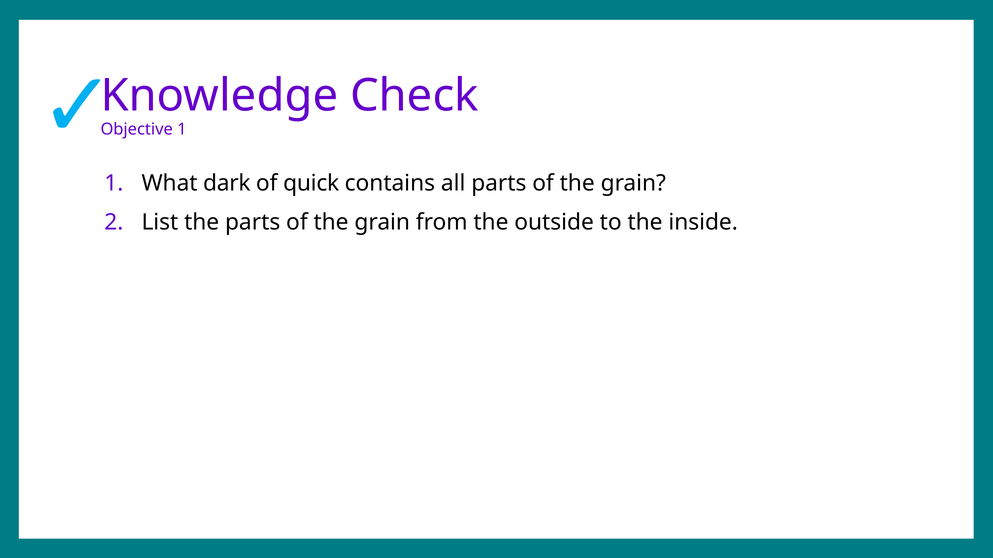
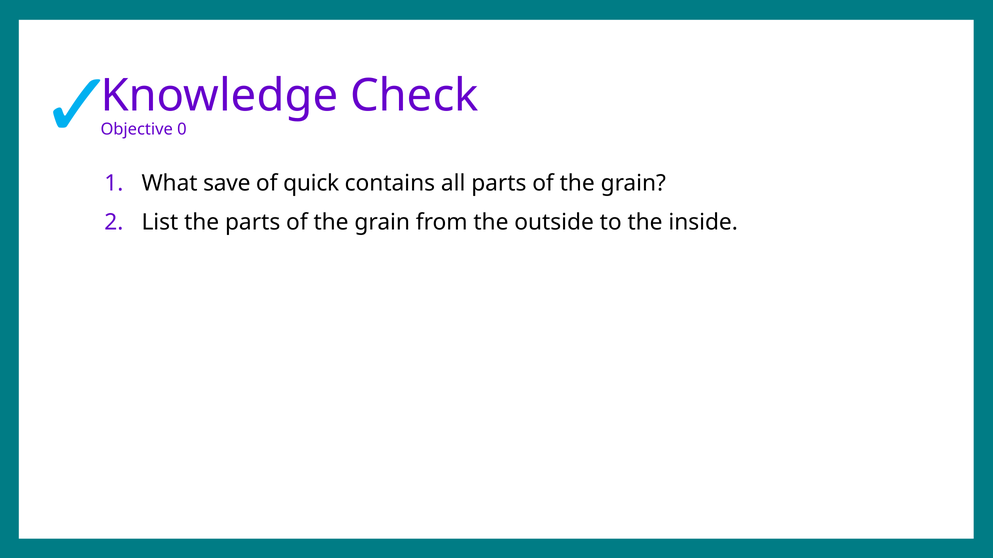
Objective 1: 1 -> 0
dark: dark -> save
